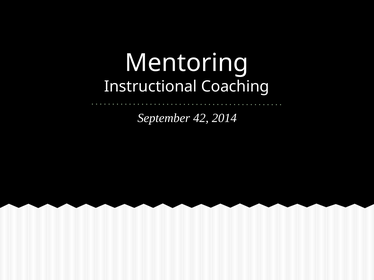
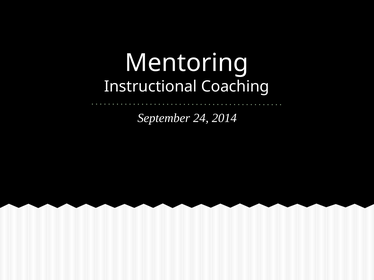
42: 42 -> 24
